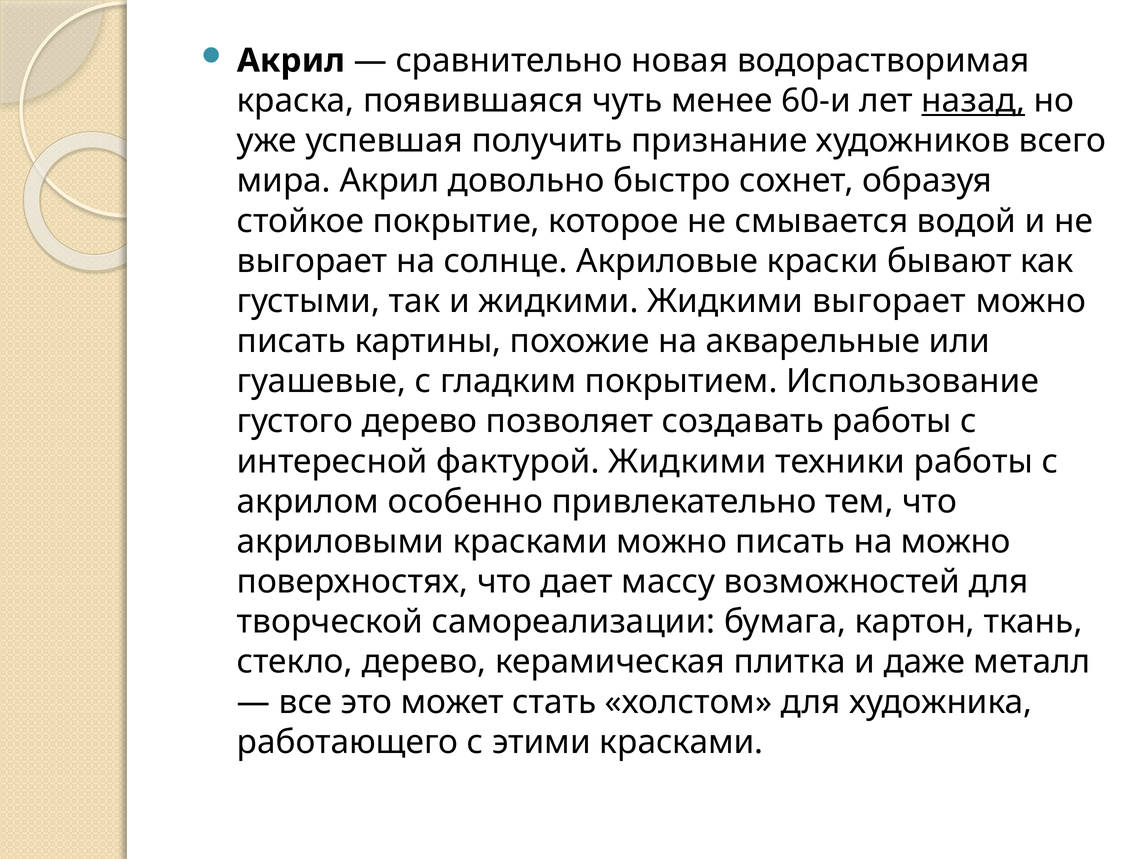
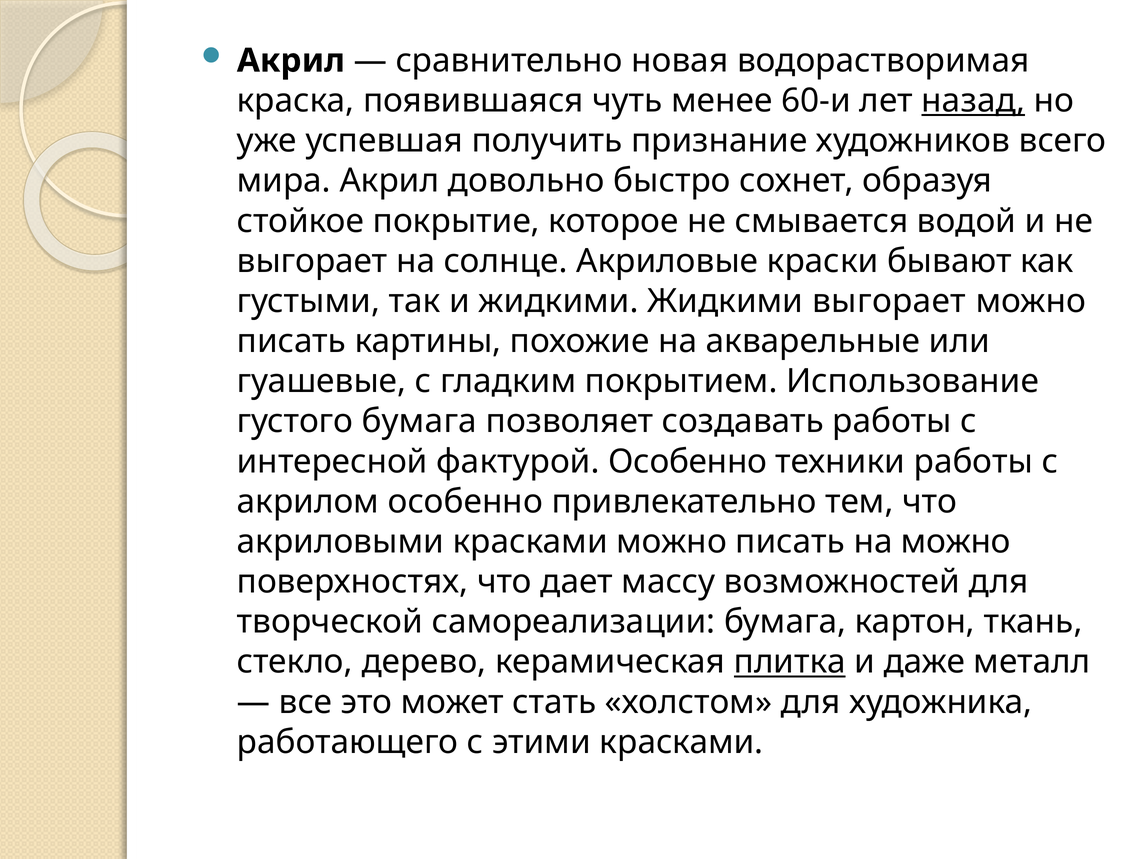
густого дерево: дерево -> бумага
фактурой Жидкими: Жидкими -> Особенно
плитка underline: none -> present
